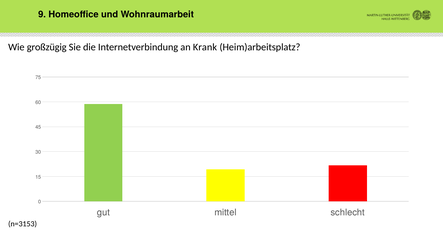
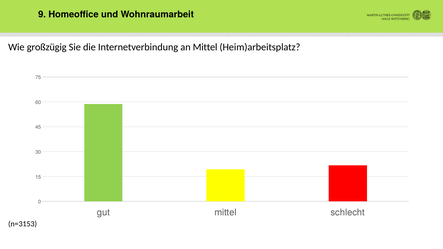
an Krank: Krank -> Mittel
